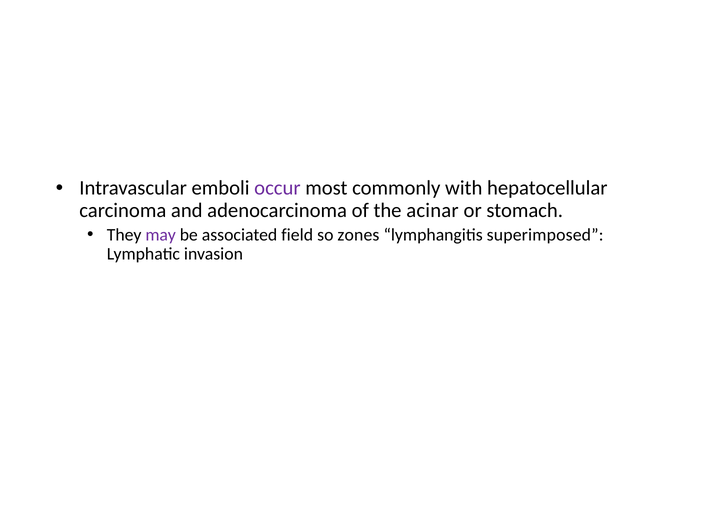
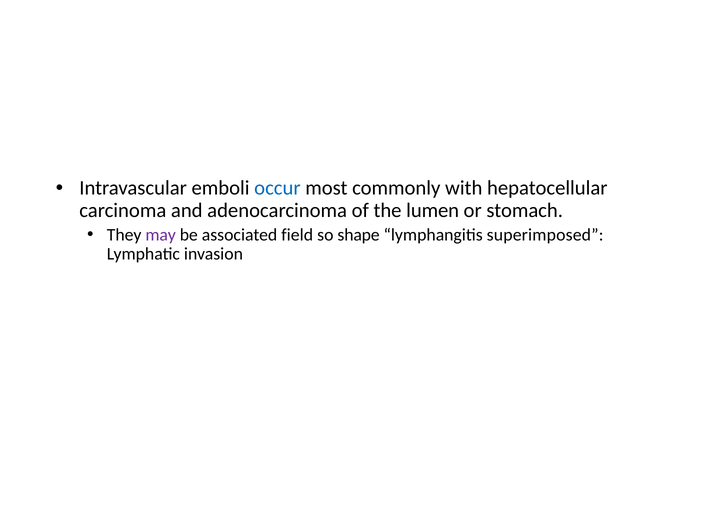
occur colour: purple -> blue
acinar: acinar -> lumen
zones: zones -> shape
